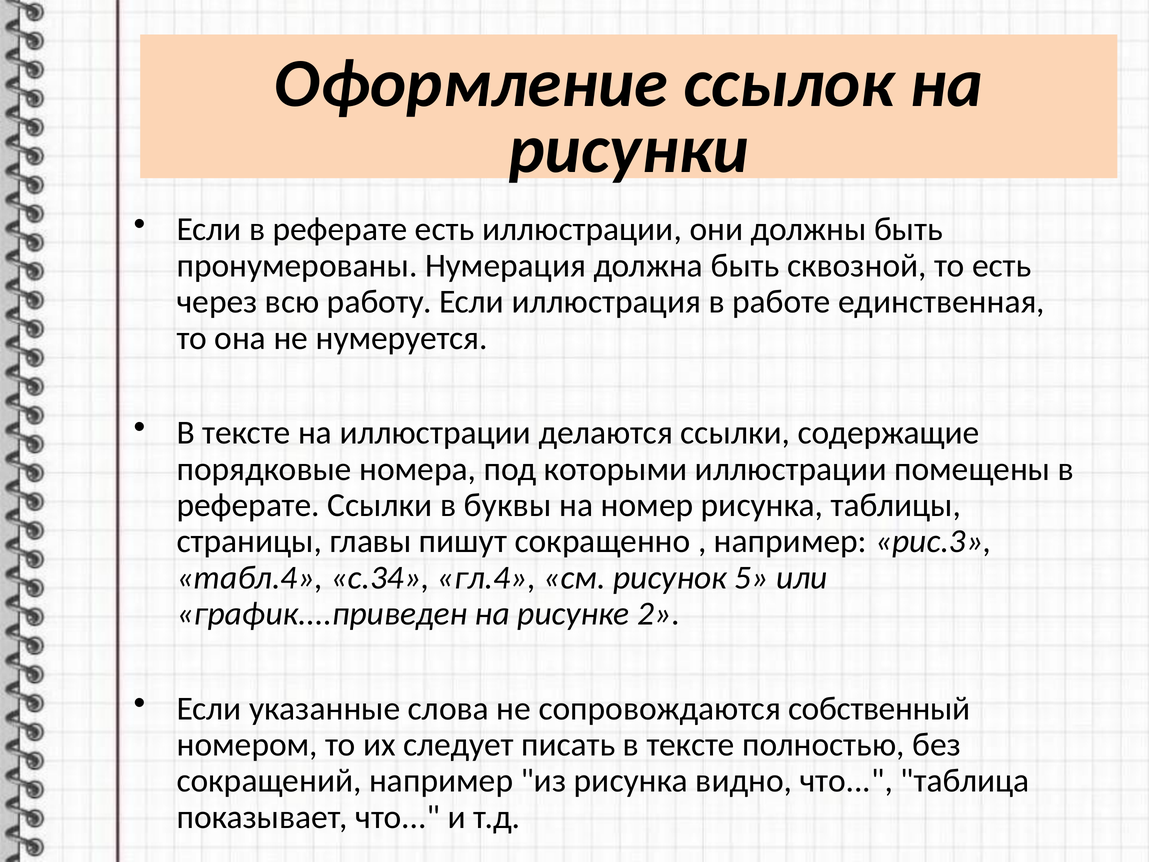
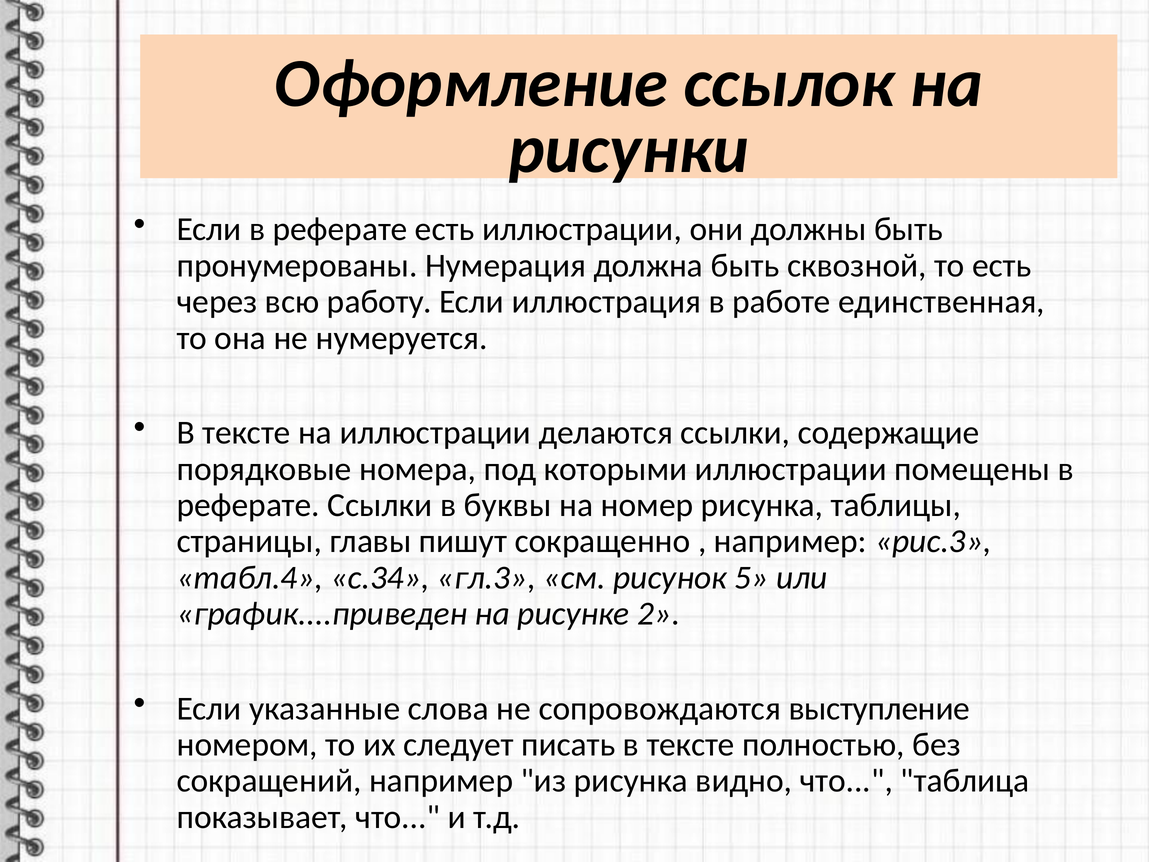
гл.4: гл.4 -> гл.3
собственный: собственный -> выступление
